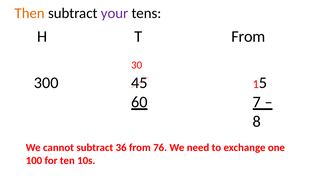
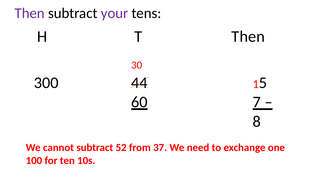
Then at (30, 13) colour: orange -> purple
T From: From -> Then
45: 45 -> 44
36: 36 -> 52
76: 76 -> 37
